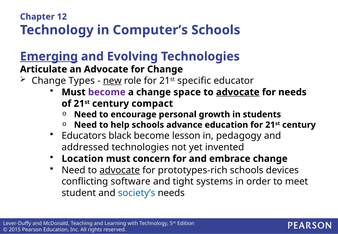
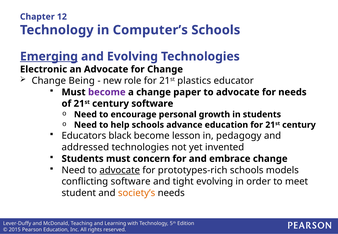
Articulate: Articulate -> Electronic
Types: Types -> Being
new underline: present -> none
specific: specific -> plastics
space: space -> paper
advocate at (238, 92) underline: present -> none
century compact: compact -> software
Location at (83, 159): Location -> Students
devices: devices -> models
tight systems: systems -> evolving
society’s colour: blue -> orange
